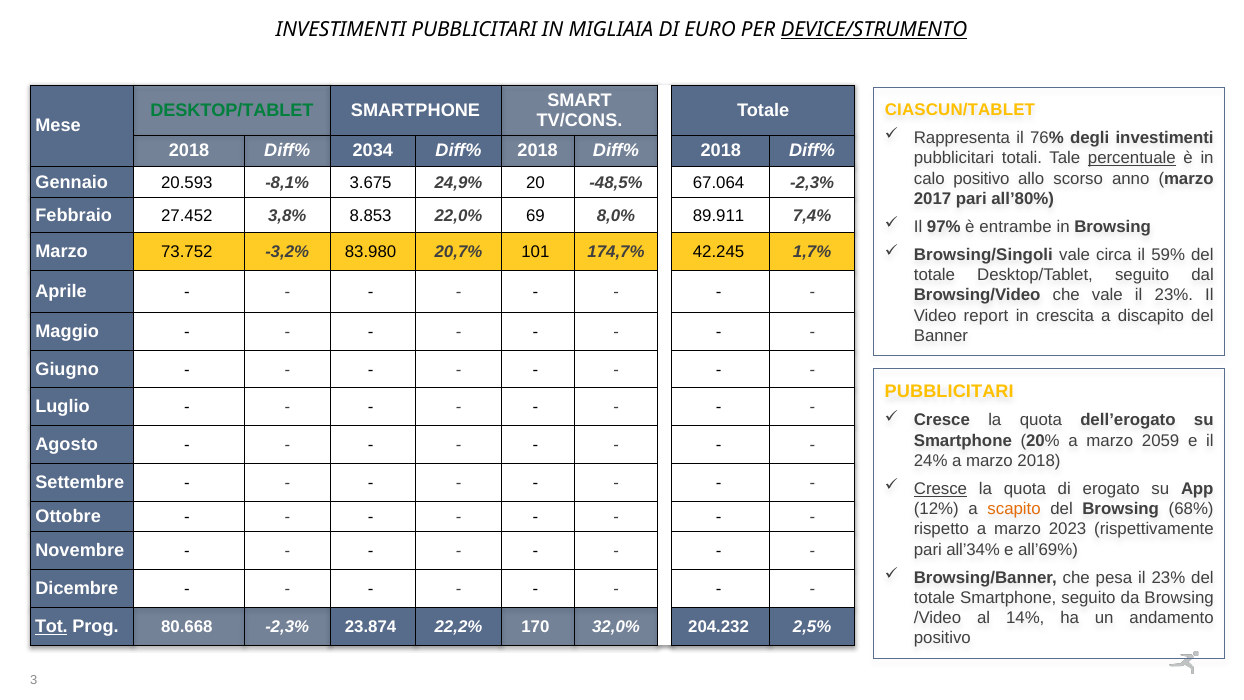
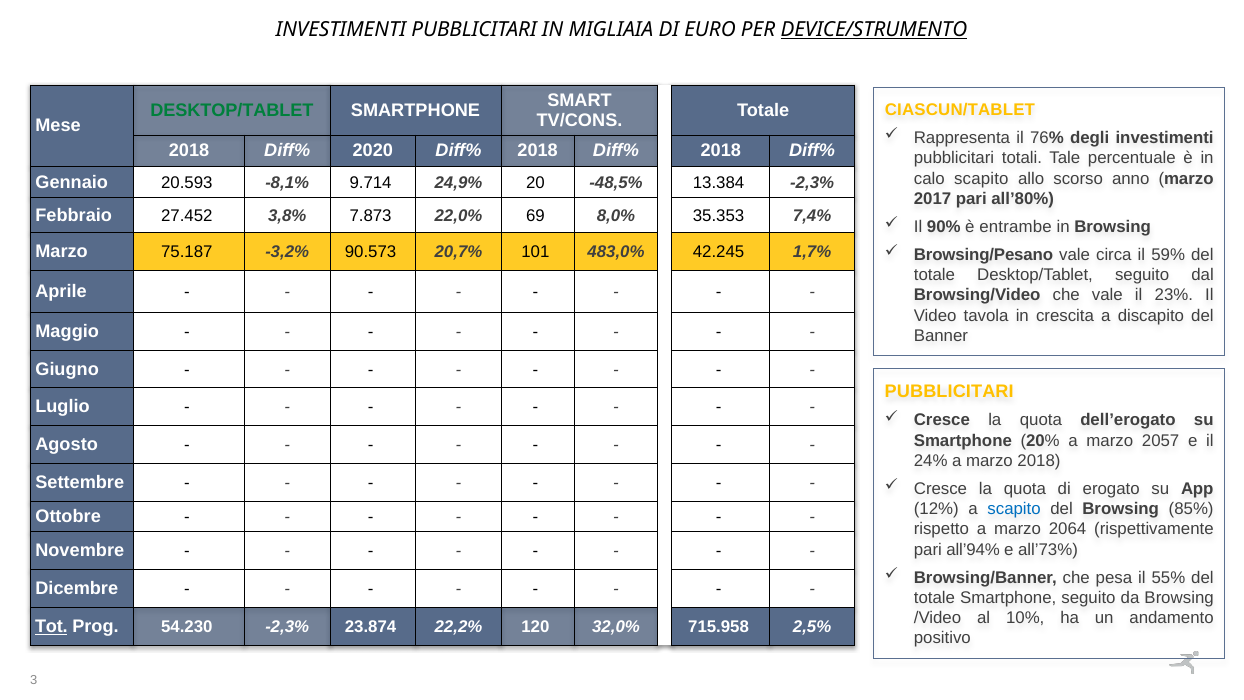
2034: 2034 -> 2020
percentuale underline: present -> none
calo positivo: positivo -> scapito
3.675: 3.675 -> 9.714
67.064: 67.064 -> 13.384
8.853: 8.853 -> 7.873
89.911: 89.911 -> 35.353
97%: 97% -> 90%
73.752: 73.752 -> 75.187
83.980: 83.980 -> 90.573
174,7%: 174,7% -> 483,0%
Browsing/Singoli: Browsing/Singoli -> Browsing/Pesano
report: report -> tavola
2059: 2059 -> 2057
Cresce at (940, 489) underline: present -> none
scapito at (1014, 509) colour: orange -> blue
68%: 68% -> 85%
2023: 2023 -> 2064
all’34%: all’34% -> all’94%
all’69%: all’69% -> all’73%
pesa il 23%: 23% -> 55%
14%: 14% -> 10%
80.668: 80.668 -> 54.230
170: 170 -> 120
204.232: 204.232 -> 715.958
